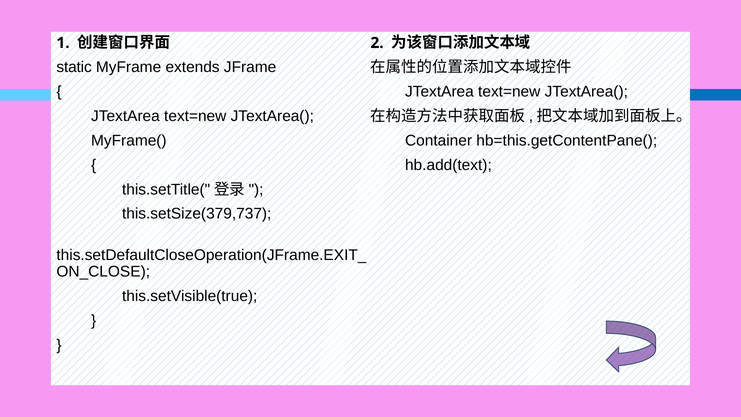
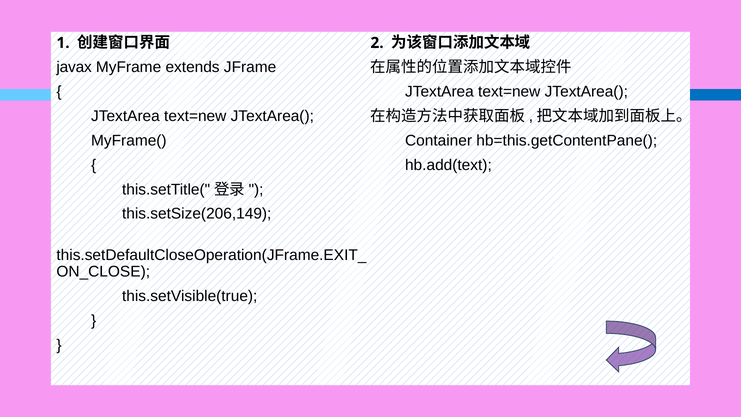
static: static -> javax
this.setSize(379,737: this.setSize(379,737 -> this.setSize(206,149
